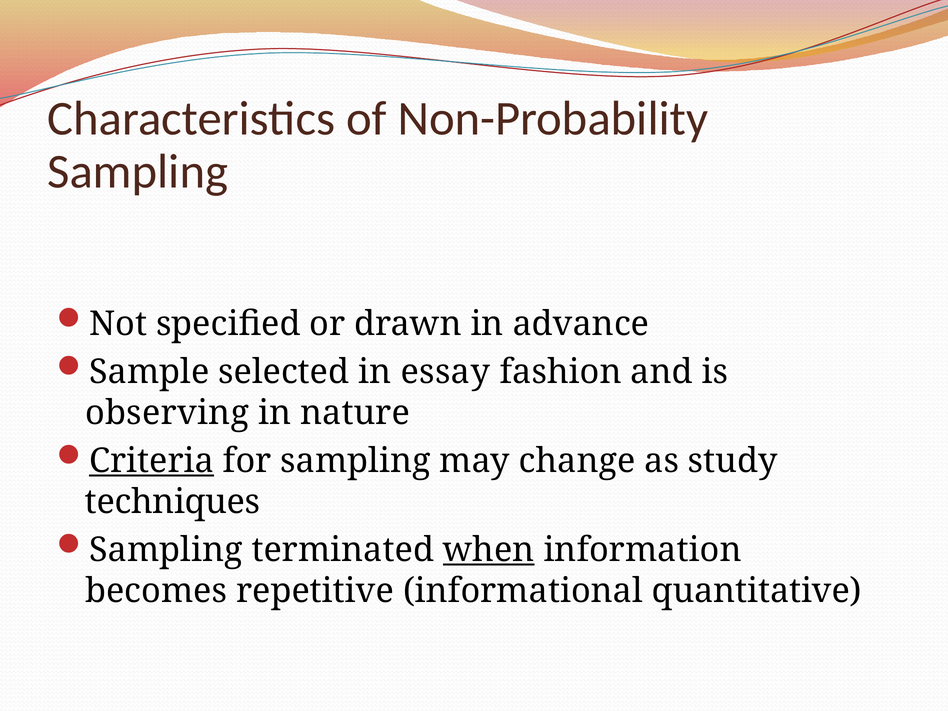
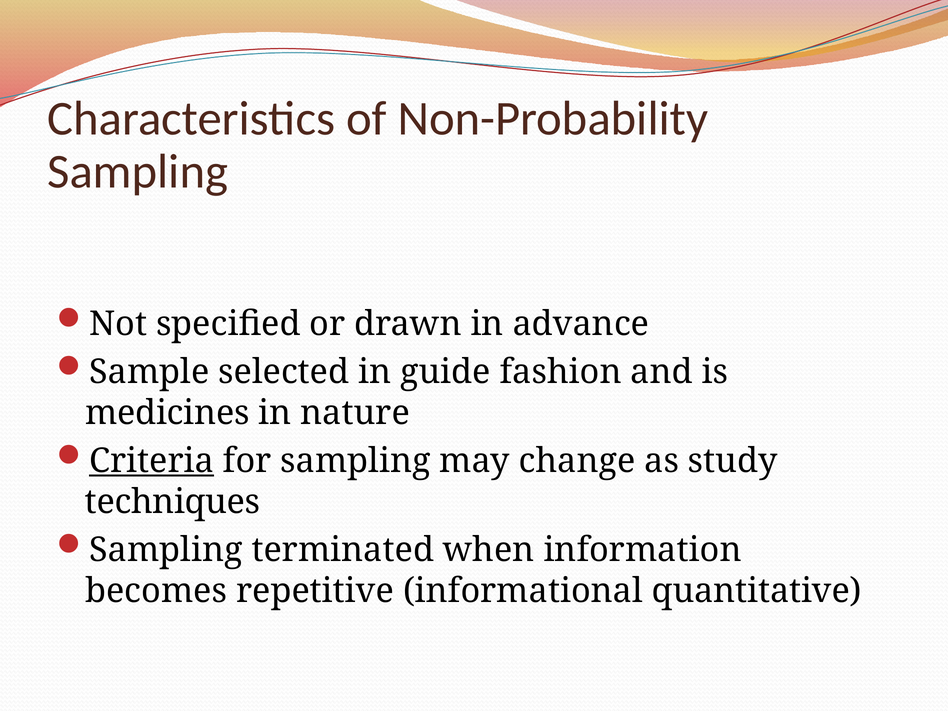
essay: essay -> guide
observing: observing -> medicines
when underline: present -> none
